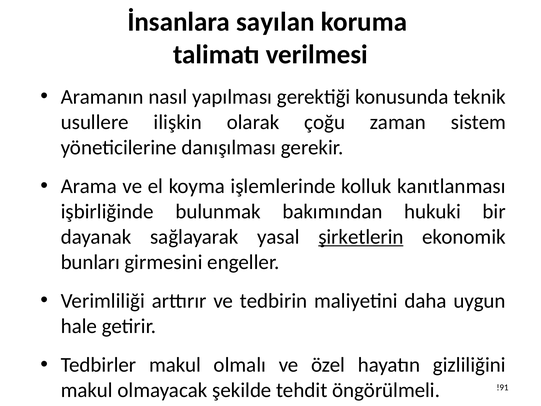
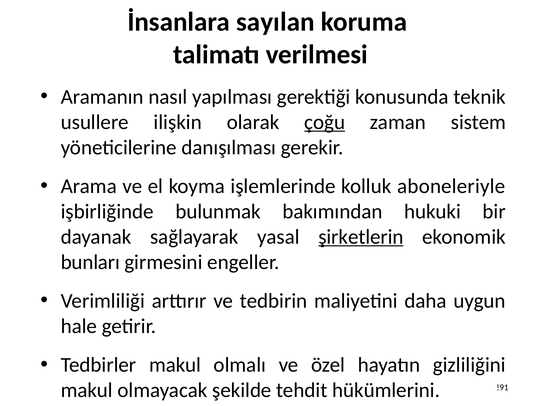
çoğu underline: none -> present
kanıtlanması: kanıtlanması -> aboneleriyle
öngörülmeli: öngörülmeli -> hükümlerini
